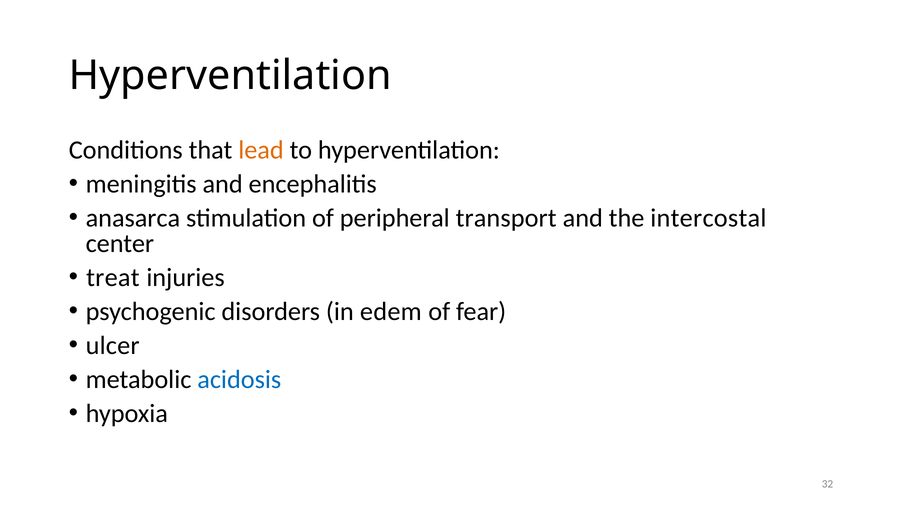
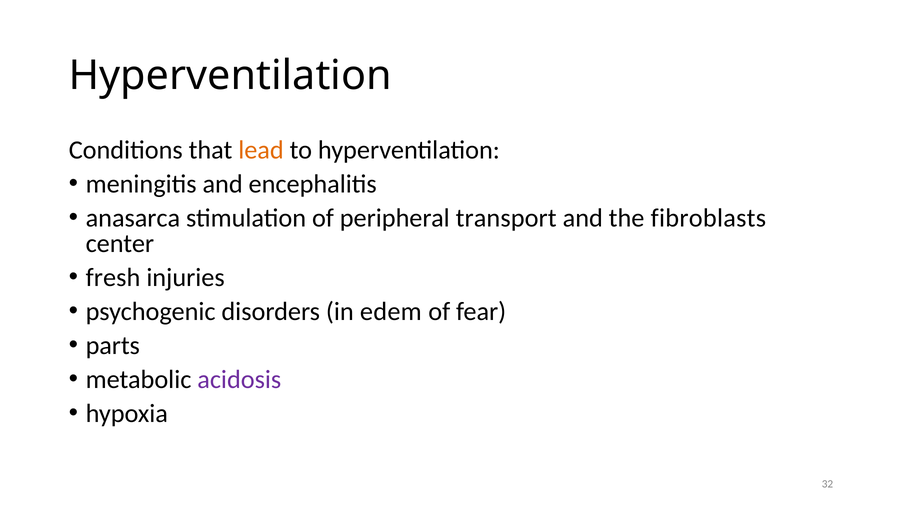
intercostal: intercostal -> fibroblasts
treat: treat -> fresh
ulcer: ulcer -> parts
acidosis colour: blue -> purple
